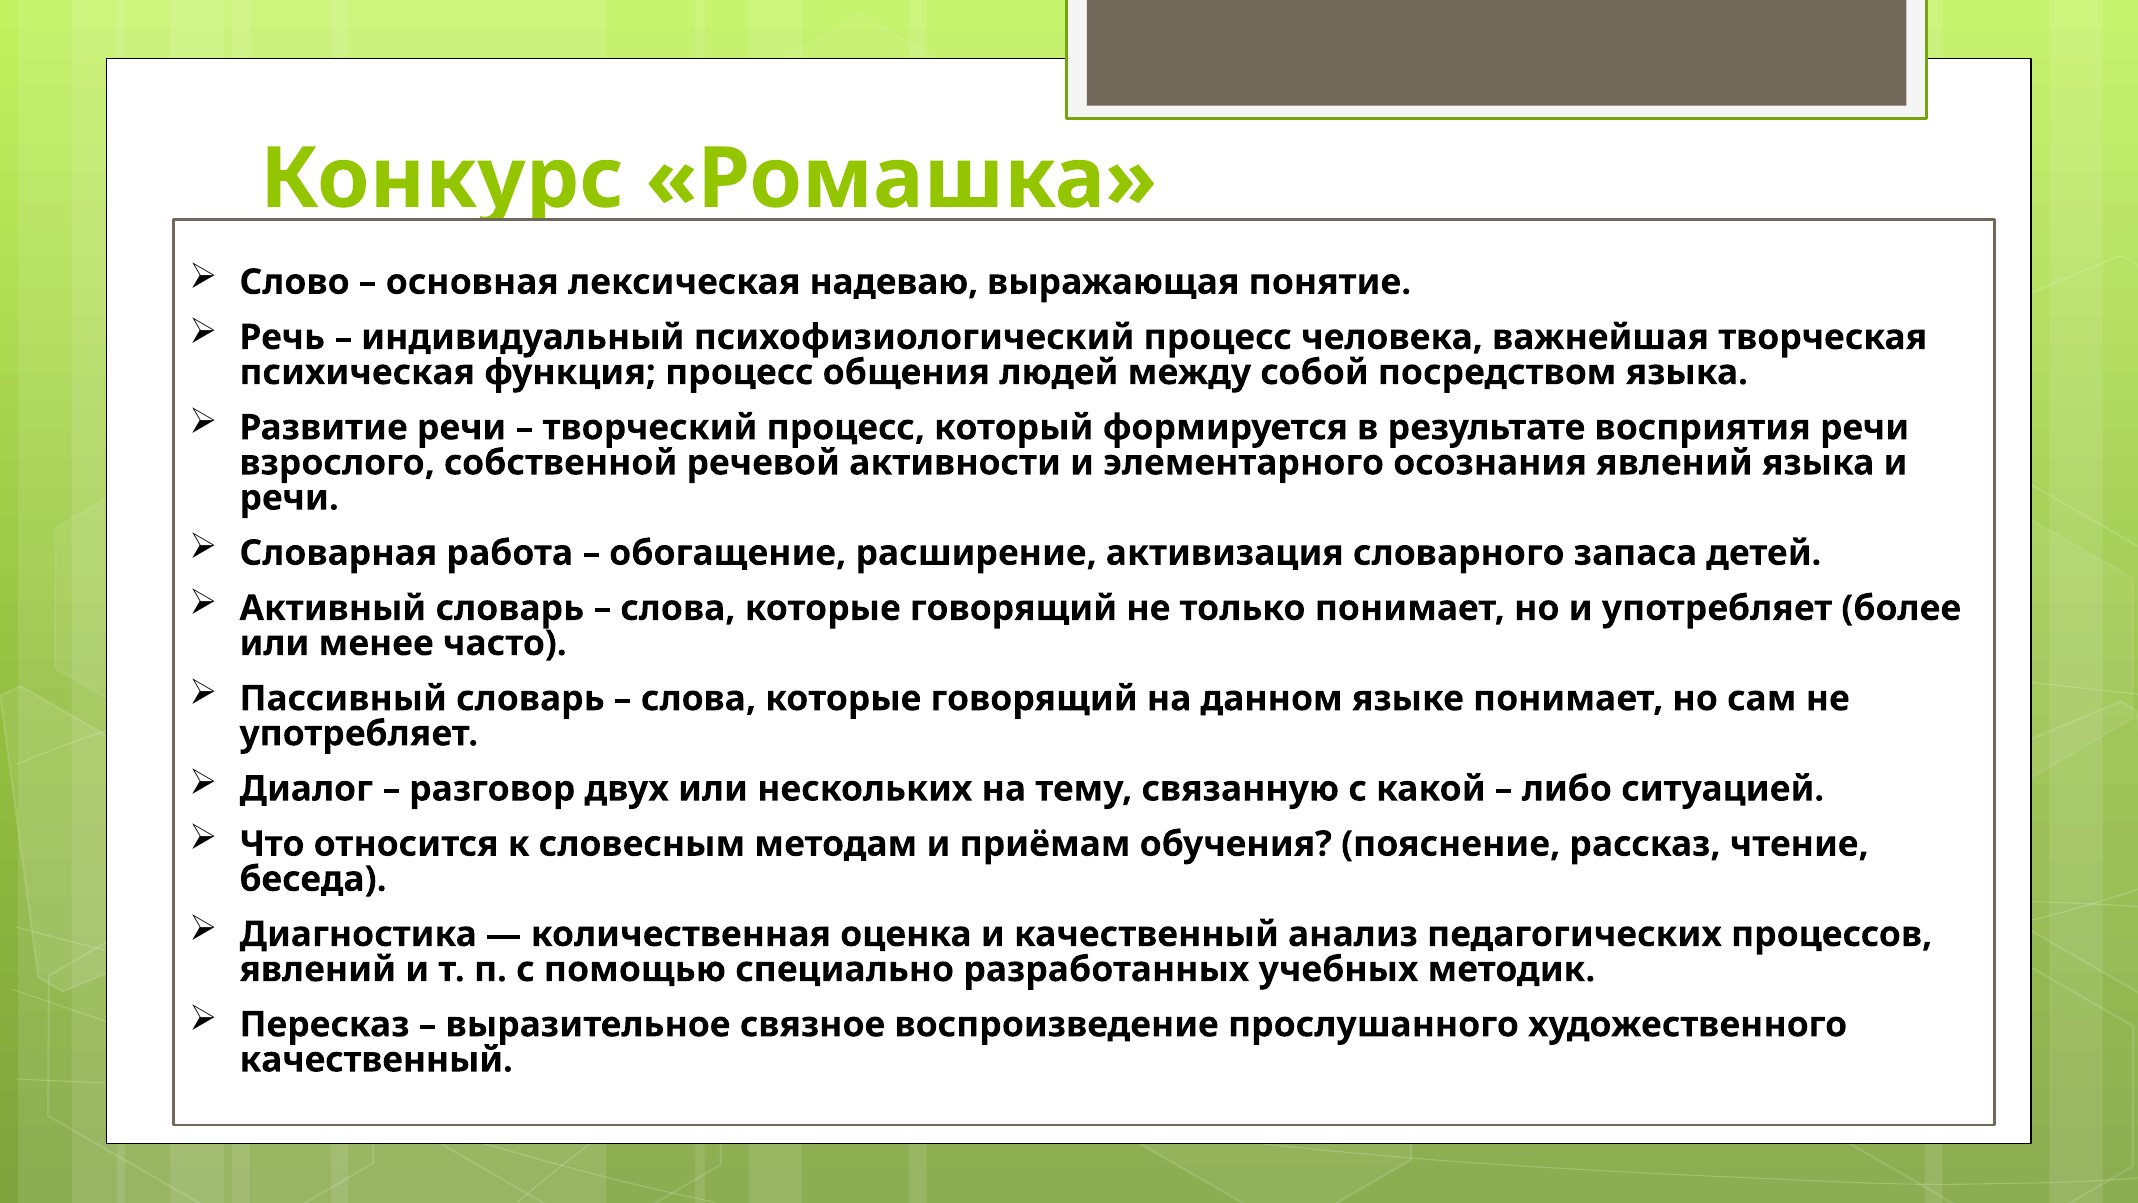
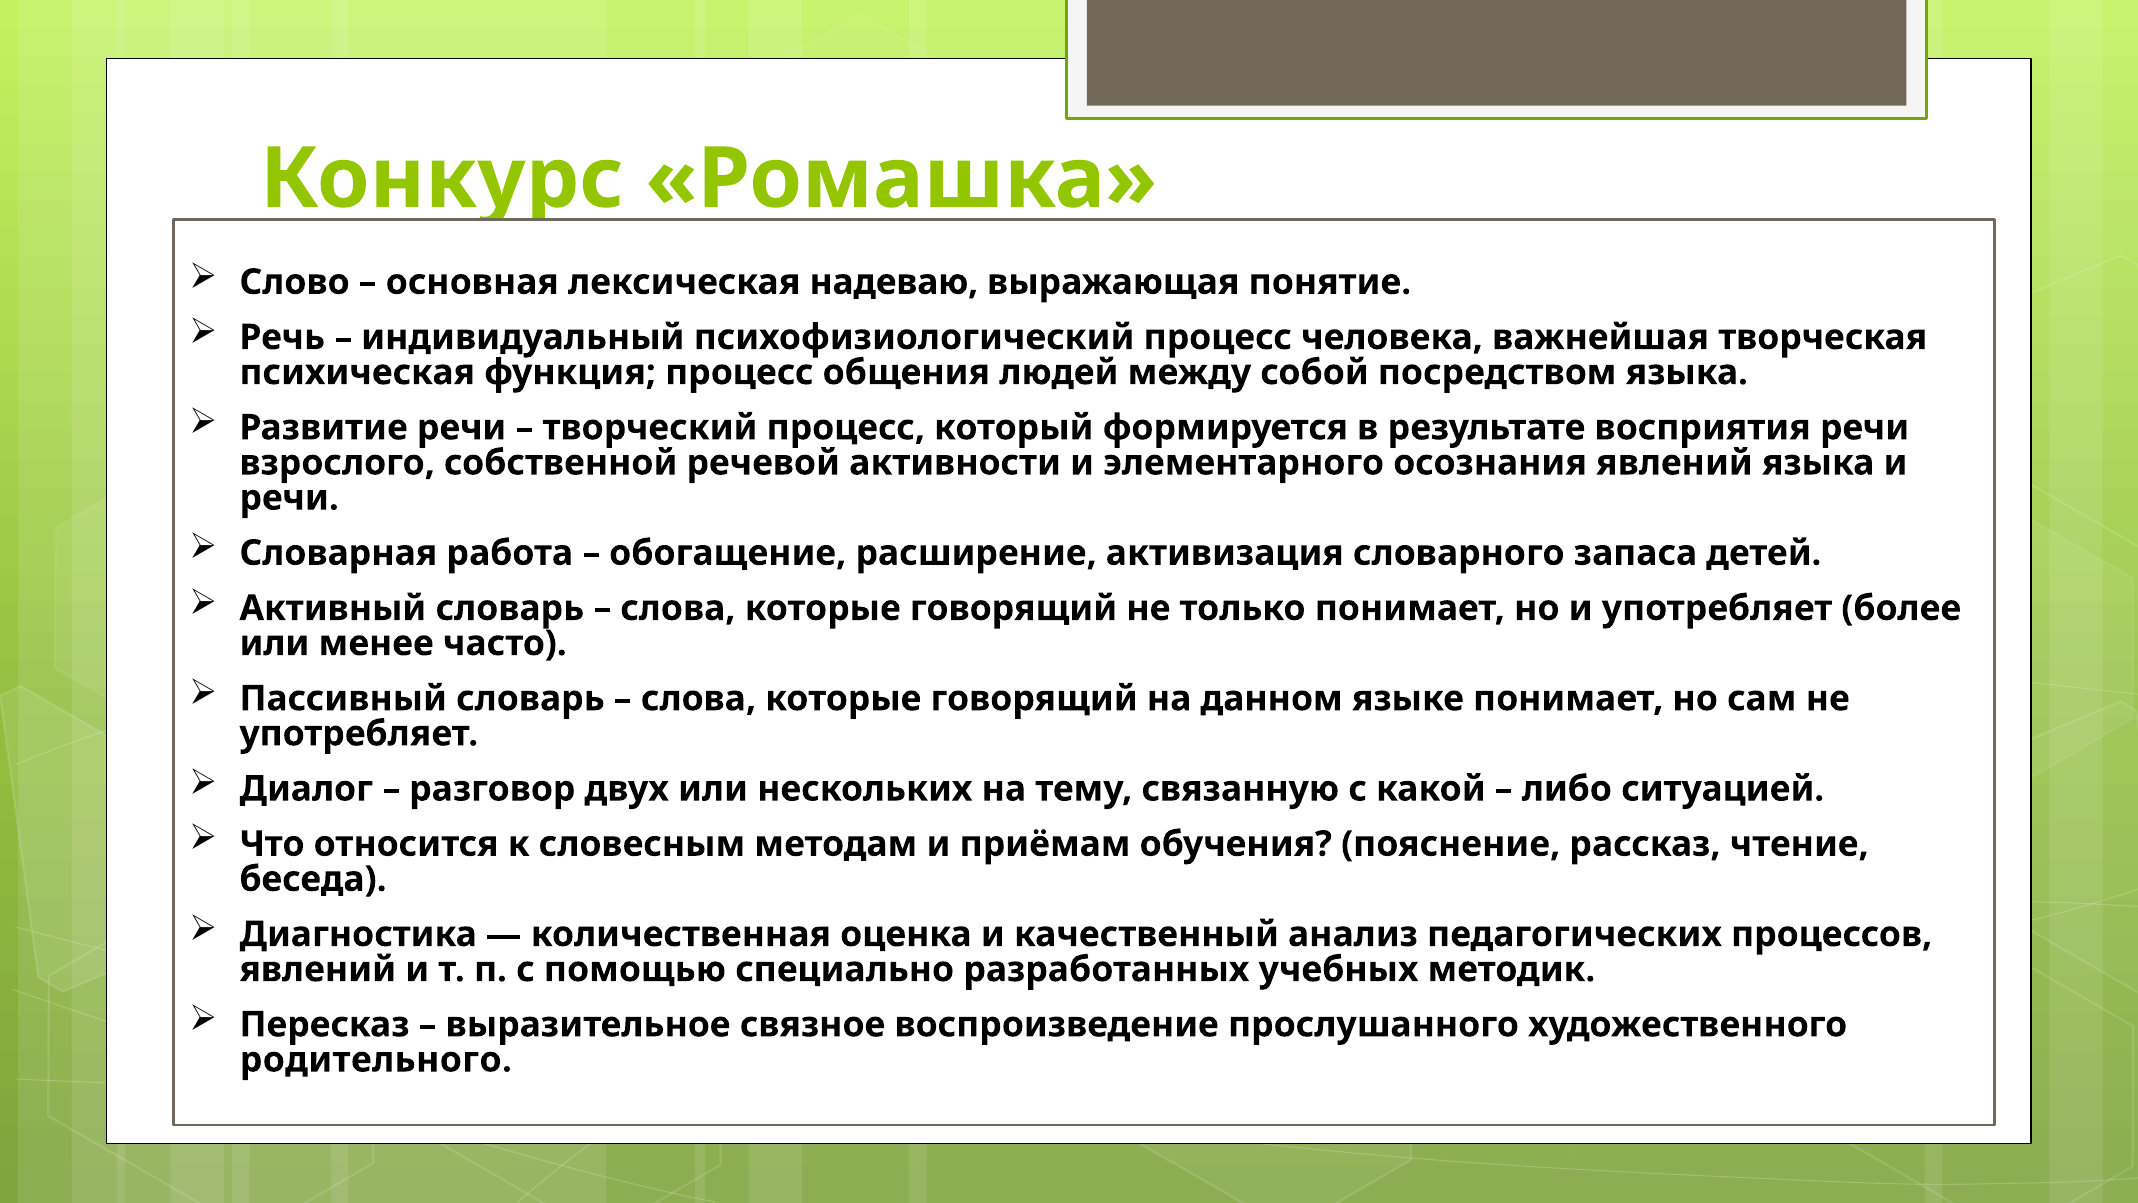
качественный at (376, 1059): качественный -> родительного
